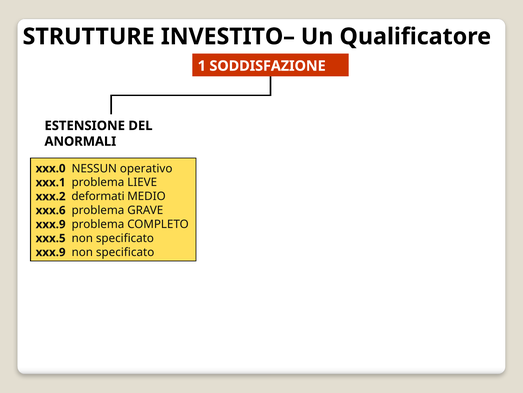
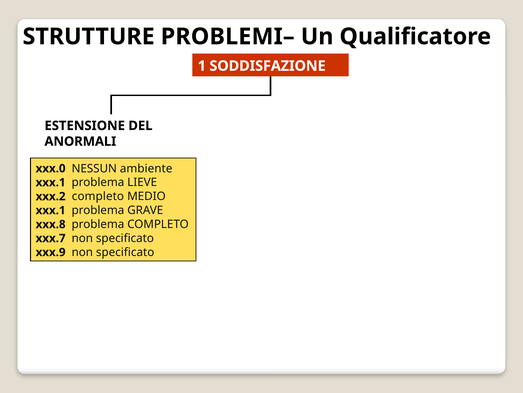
INVESTITO–: INVESTITO– -> PROBLEMI–
operativo: operativo -> ambiente
xxx.2 deformati: deformati -> completo
xxx.6 at (51, 210): xxx.6 -> xxx.1
xxx.9 at (51, 224): xxx.9 -> xxx.8
xxx.5: xxx.5 -> xxx.7
